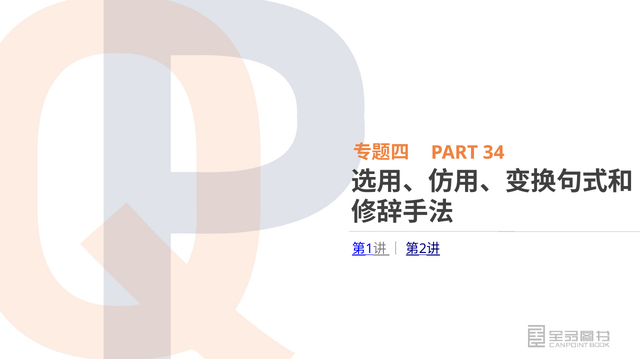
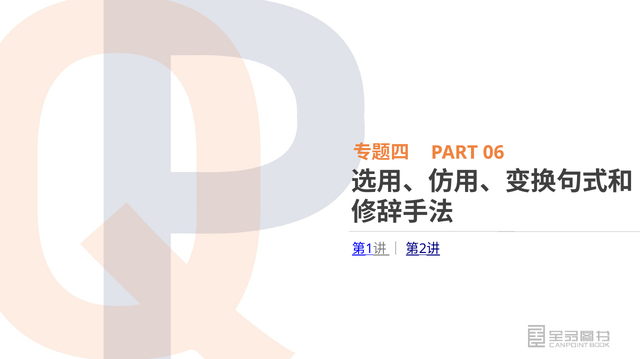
34: 34 -> 06
